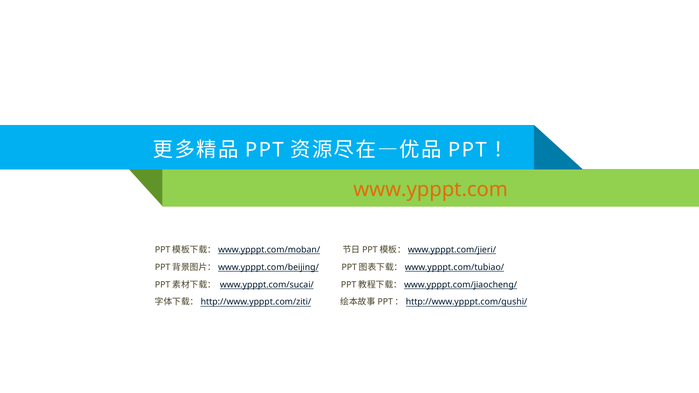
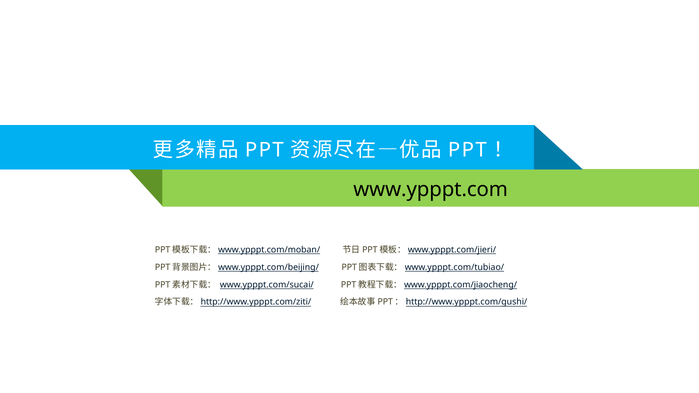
www.ypppt.com colour: orange -> black
